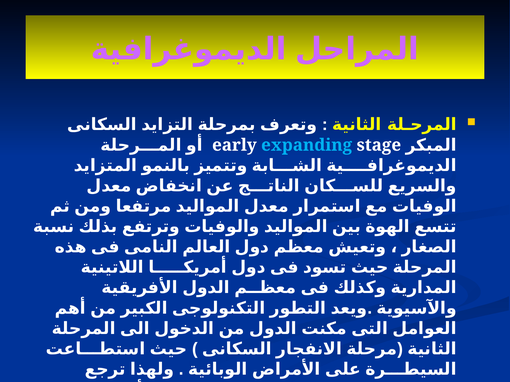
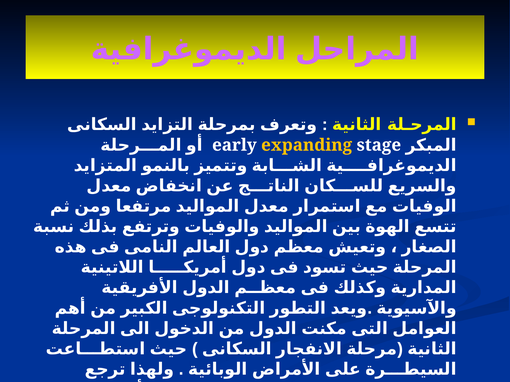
expanding colour: light blue -> yellow
